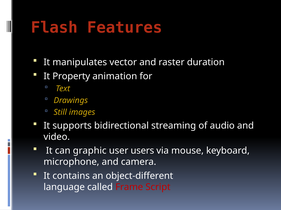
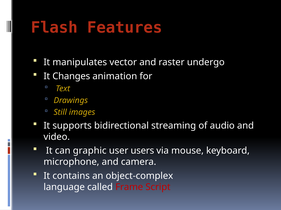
duration: duration -> undergo
Property: Property -> Changes
object-different: object-different -> object-complex
